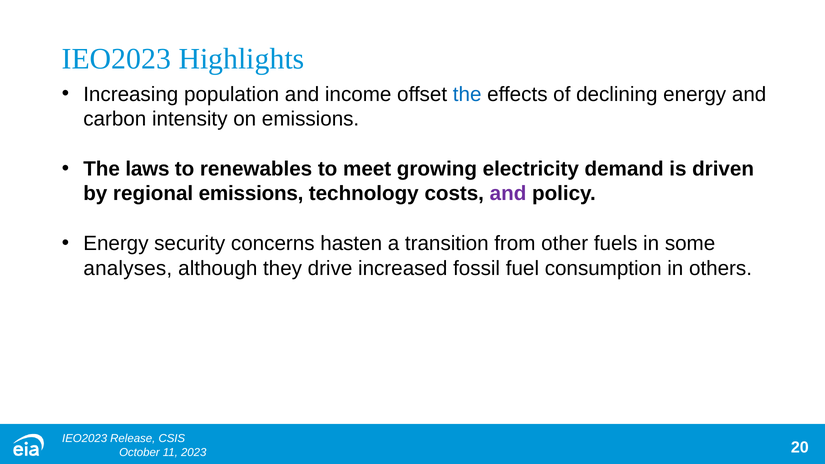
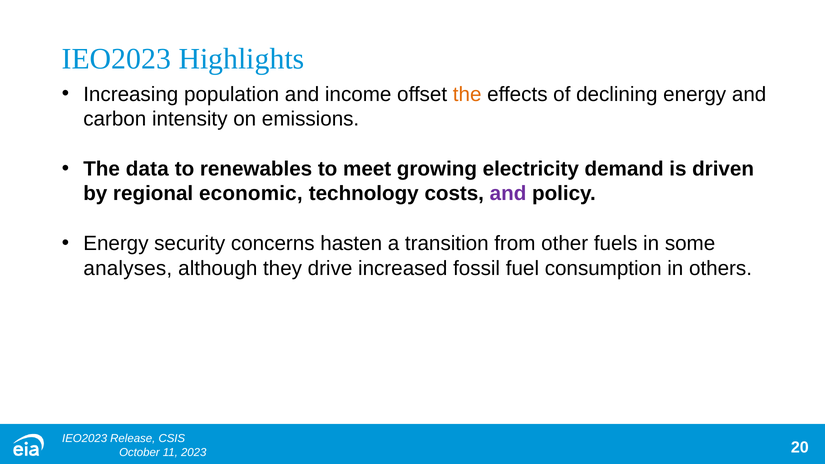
the at (467, 94) colour: blue -> orange
laws: laws -> data
regional emissions: emissions -> economic
